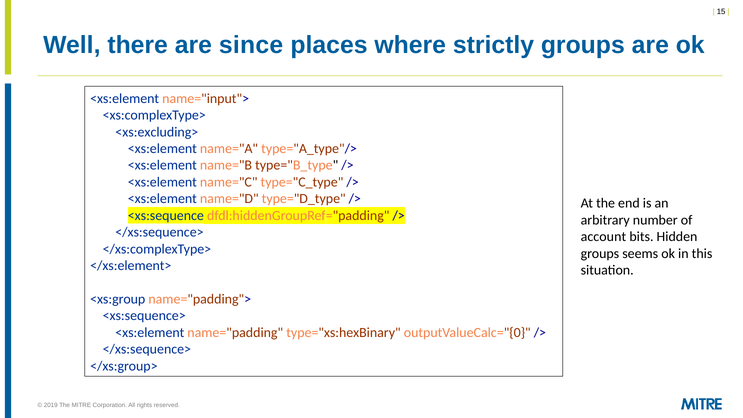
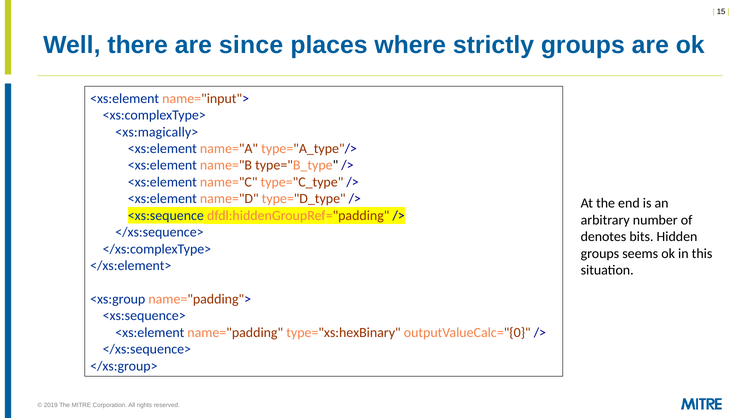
<xs:excluding>: <xs:excluding> -> <xs:magically>
account: account -> denotes
